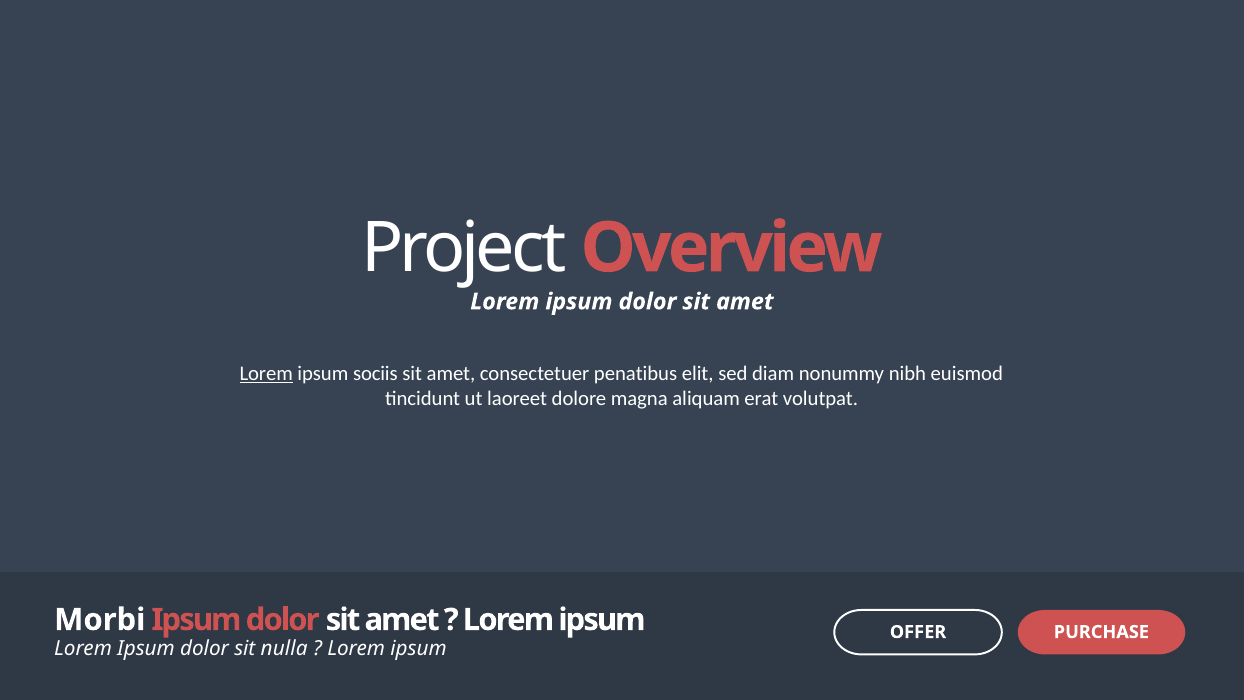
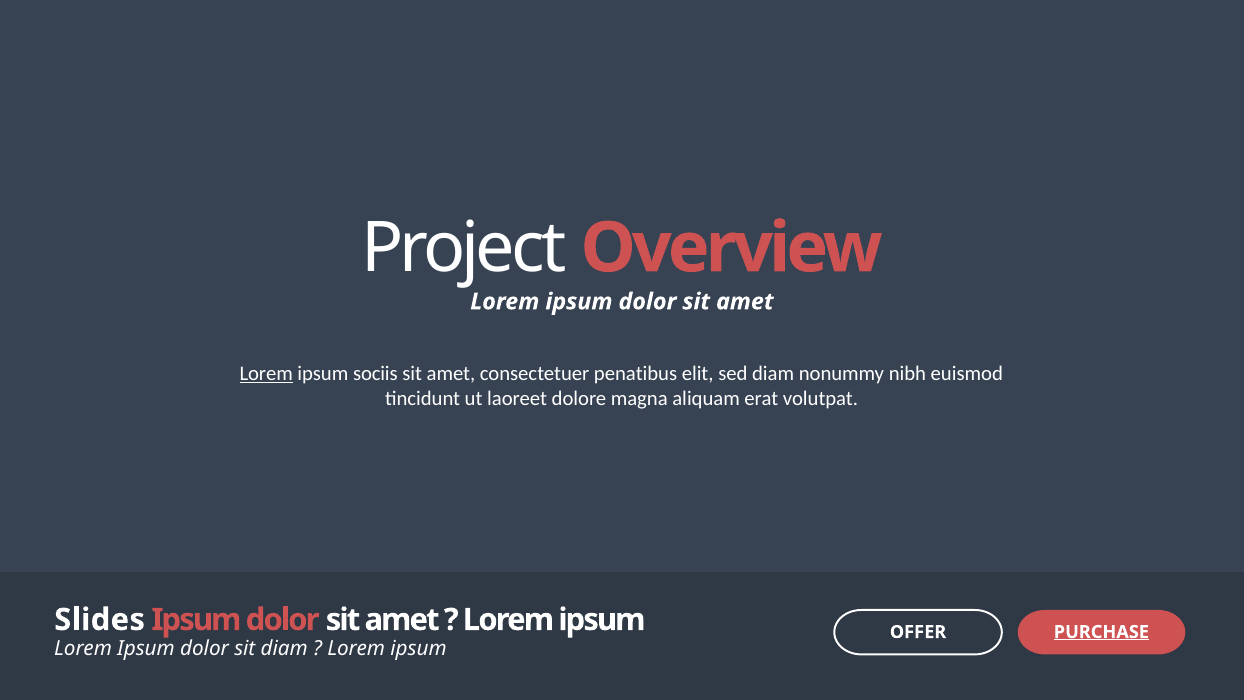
Morbi: Morbi -> Slides
PURCHASE underline: none -> present
sit nulla: nulla -> diam
